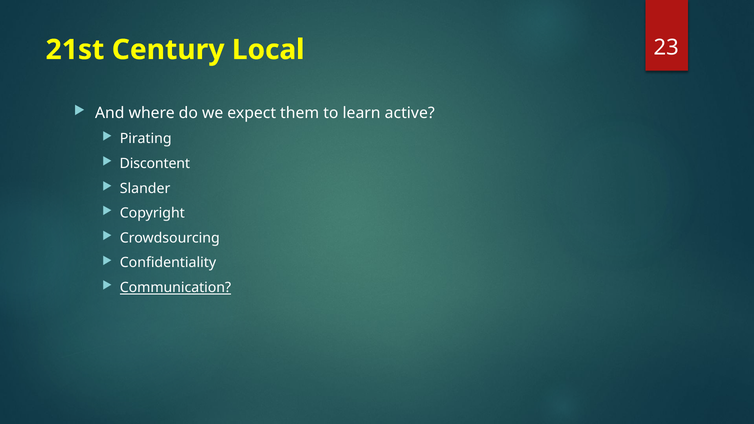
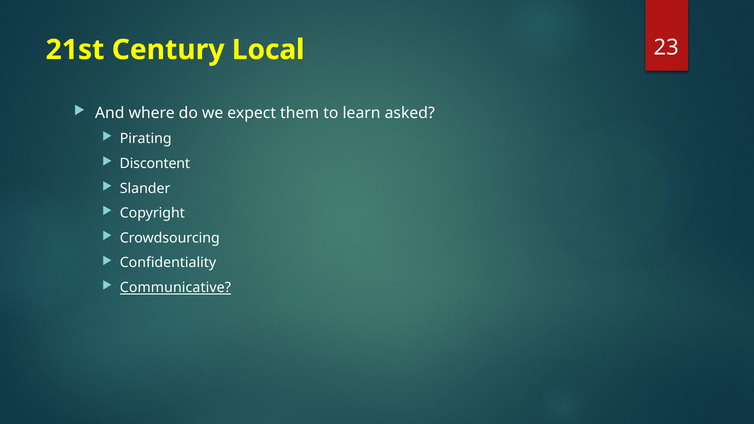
active: active -> asked
Communication: Communication -> Communicative
